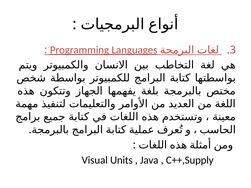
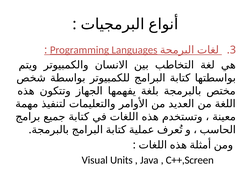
C++,Supply: C++,Supply -> C++,Screen
